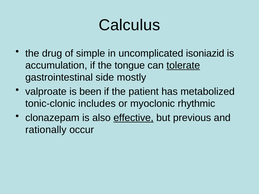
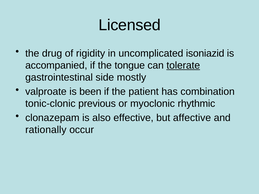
Calculus: Calculus -> Licensed
simple: simple -> rigidity
accumulation: accumulation -> accompanied
metabolized: metabolized -> combination
includes: includes -> previous
effective underline: present -> none
previous: previous -> affective
